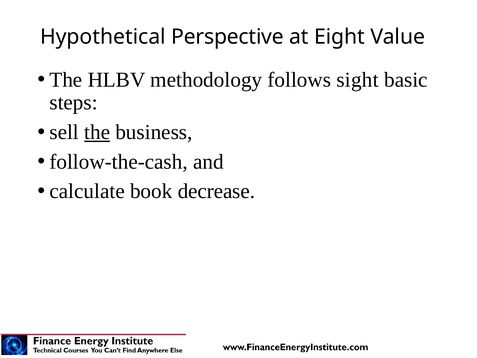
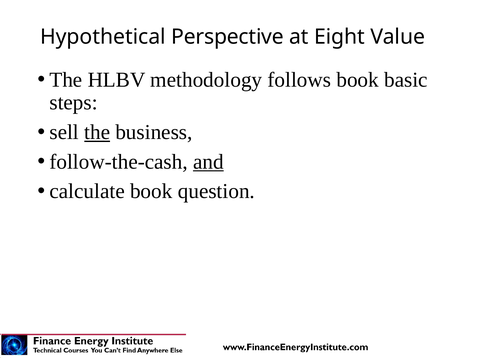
follows sight: sight -> book
and underline: none -> present
decrease: decrease -> question
